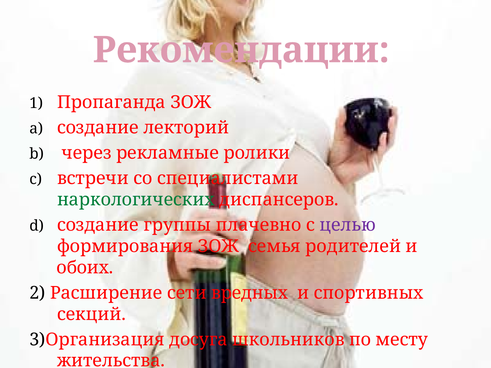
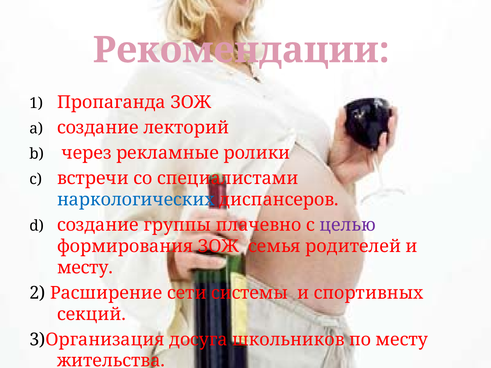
наркологических colour: green -> blue
обоих at (85, 268): обоих -> месту
вредных: вредных -> системы
